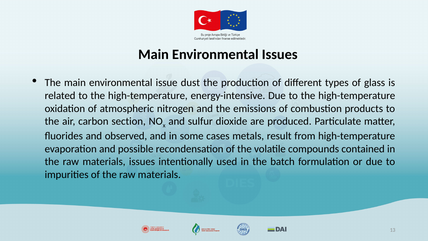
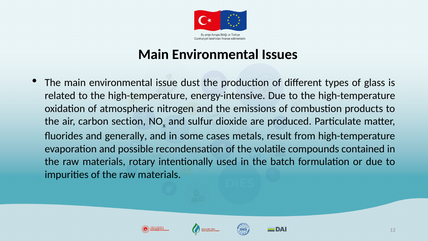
observed: observed -> generally
materials issues: issues -> rotary
